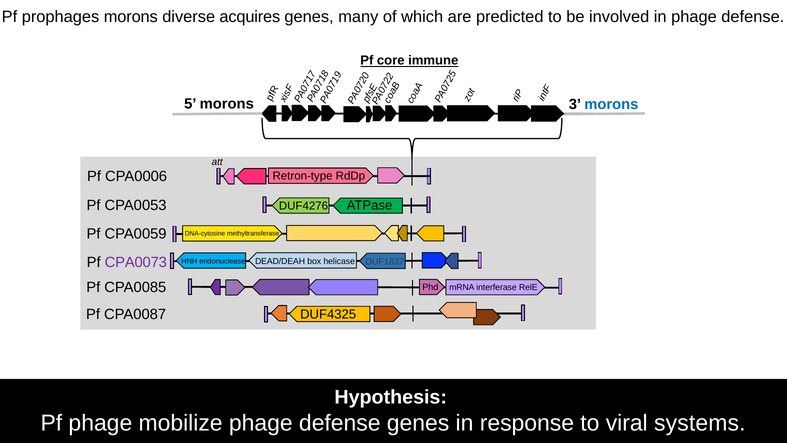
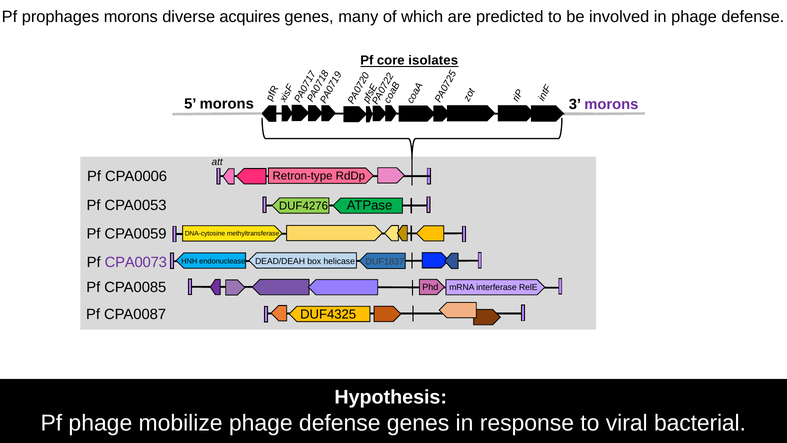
immune: immune -> isolates
morons at (611, 104) colour: blue -> purple
systems: systems -> bacterial
